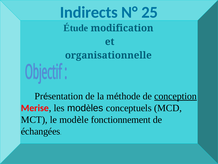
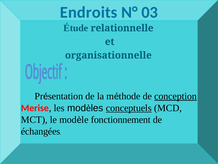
Indirects: Indirects -> Endroits
25: 25 -> 03
modification: modification -> relationnelle
conceptuels underline: none -> present
